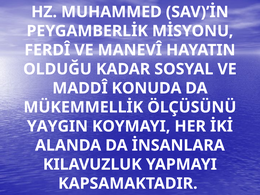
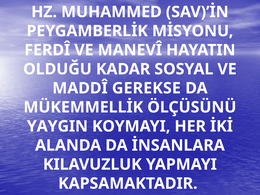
KONUDA: KONUDA -> GEREKSE
